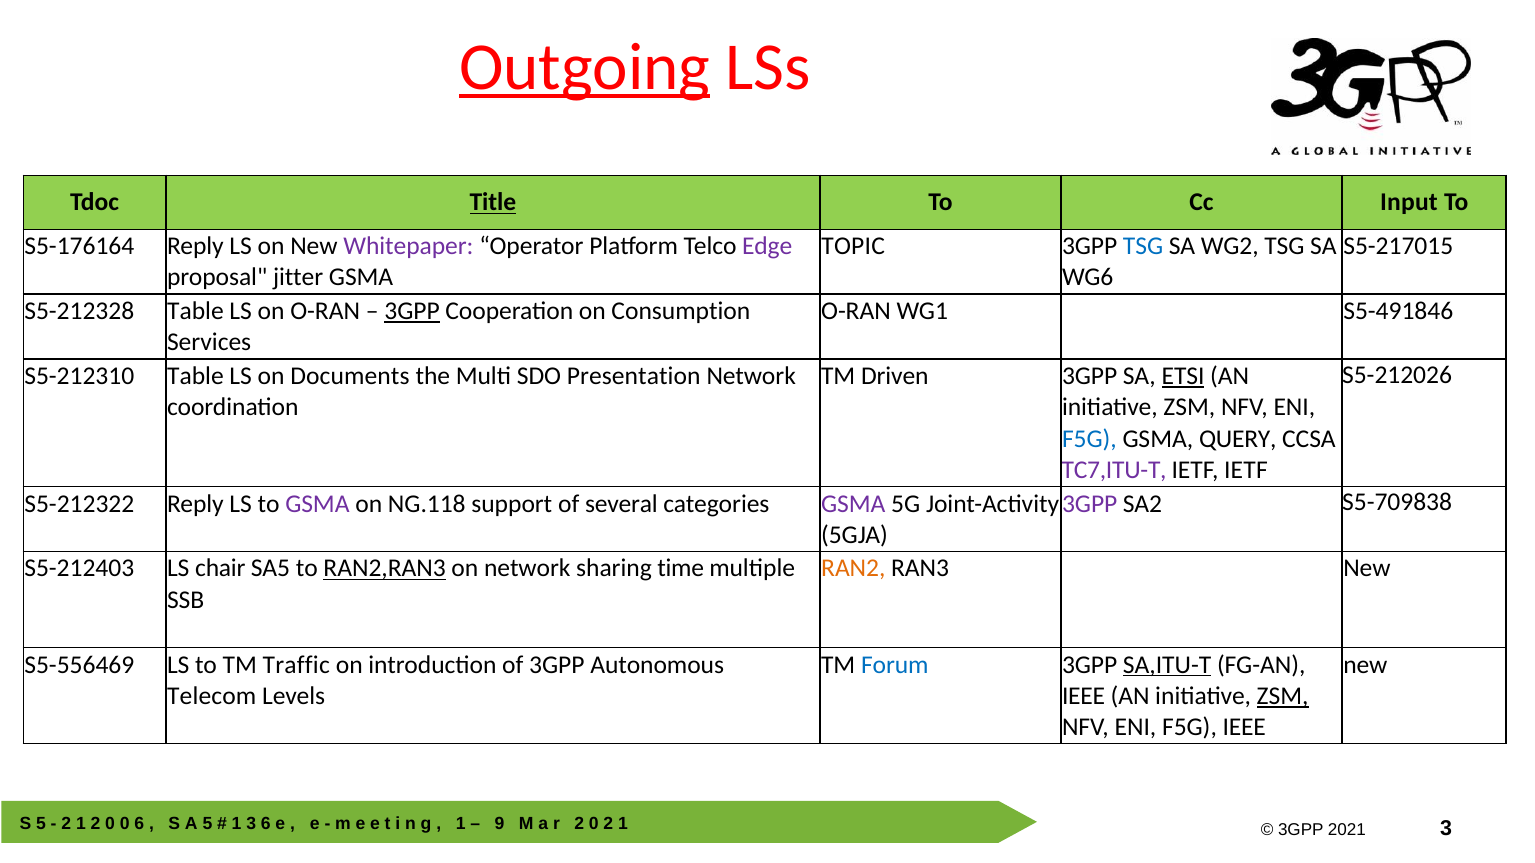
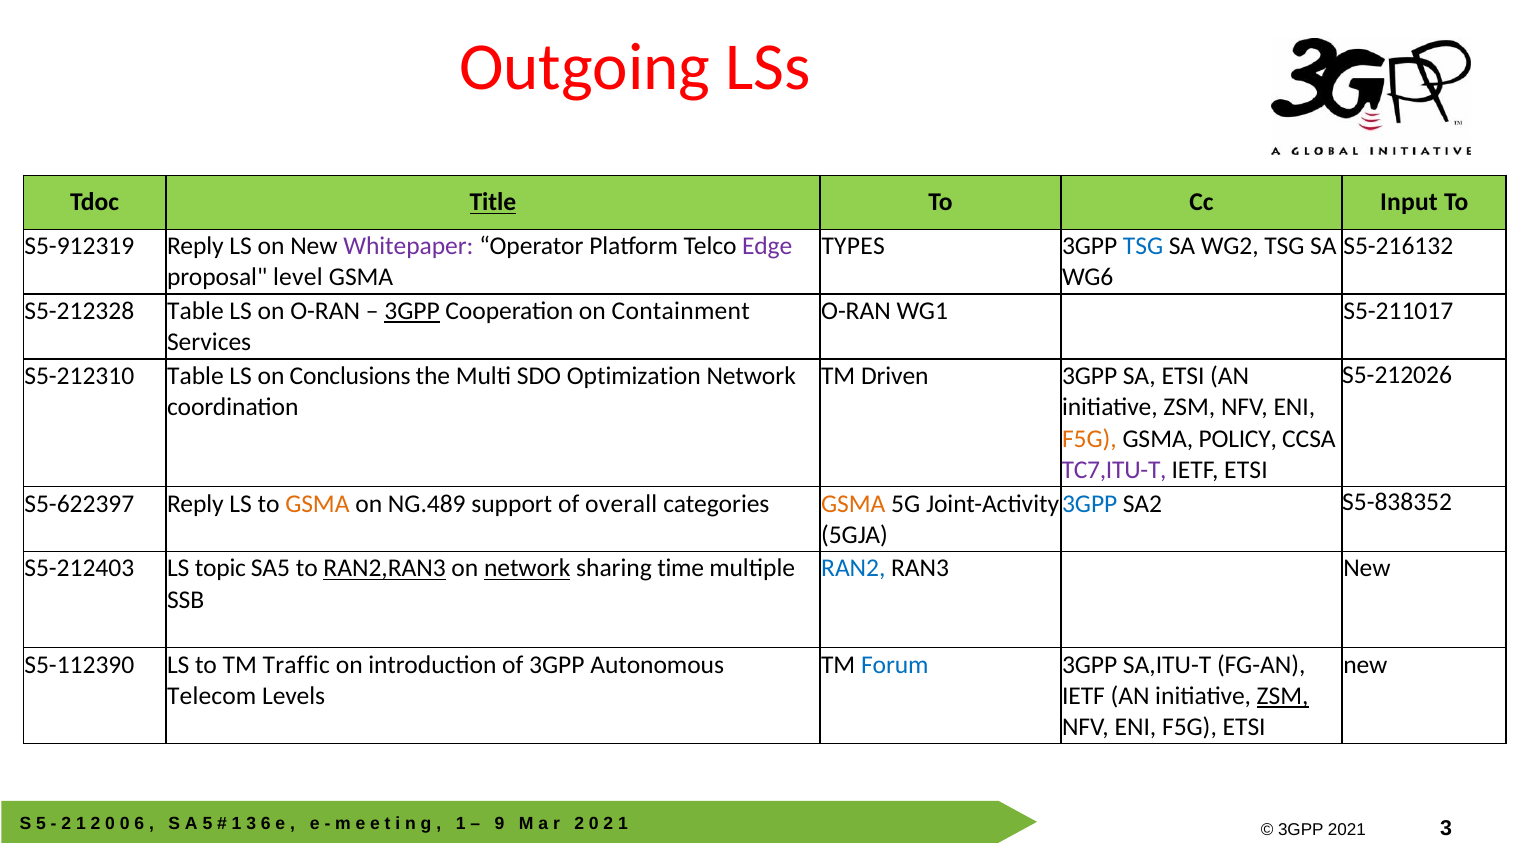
Outgoing underline: present -> none
S5-176164: S5-176164 -> S5-912319
TOPIC: TOPIC -> TYPES
S5-217015: S5-217015 -> S5-216132
jitter: jitter -> level
Consumption: Consumption -> Containment
S5-491846: S5-491846 -> S5-211017
Documents: Documents -> Conclusions
Presentation: Presentation -> Optimization
ETSI at (1183, 376) underline: present -> none
F5G at (1089, 439) colour: blue -> orange
QUERY: QUERY -> POLICY
IETF IETF: IETF -> ETSI
S5-212322: S5-212322 -> S5-622397
GSMA at (317, 504) colour: purple -> orange
NG.118: NG.118 -> NG.489
several: several -> overall
GSMA at (853, 504) colour: purple -> orange
3GPP at (1090, 504) colour: purple -> blue
S5-709838: S5-709838 -> S5-838352
chair: chair -> topic
network at (527, 569) underline: none -> present
RAN2 colour: orange -> blue
S5-556469: S5-556469 -> S5-112390
SA,ITU-T underline: present -> none
IEEE at (1084, 696): IEEE -> IETF
F5G IEEE: IEEE -> ETSI
